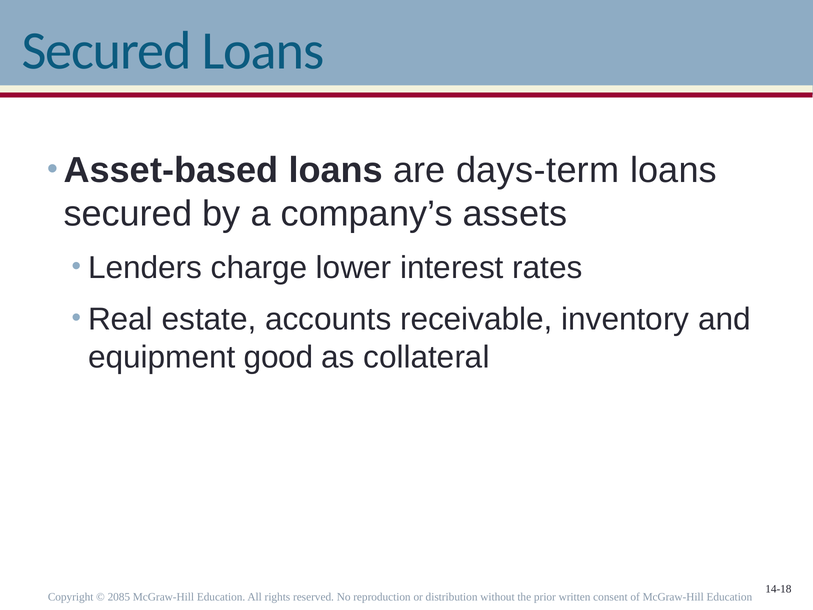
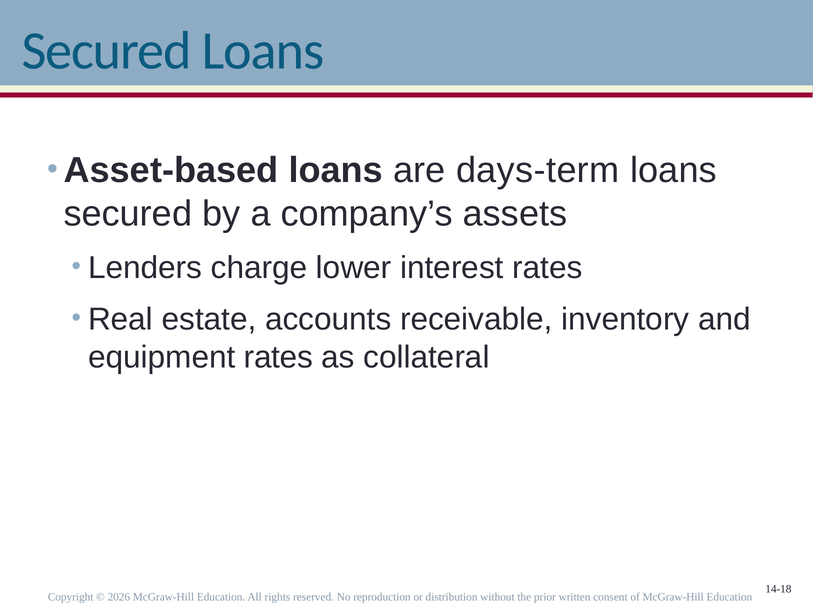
equipment good: good -> rates
2085: 2085 -> 2026
